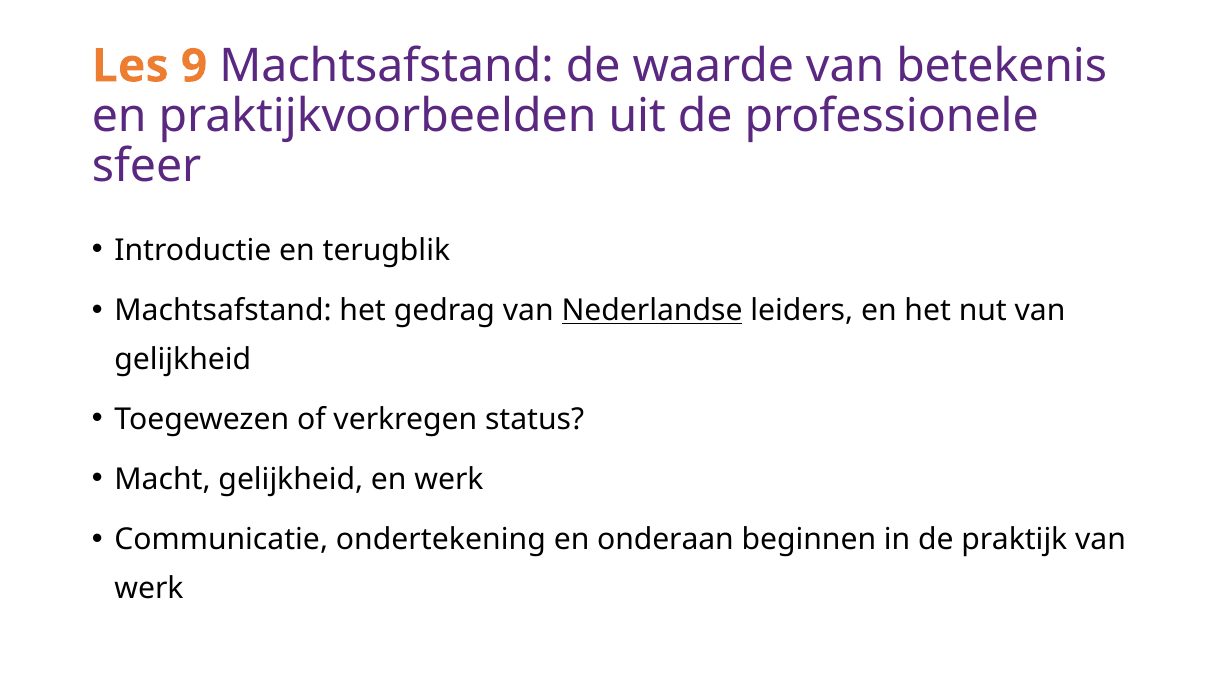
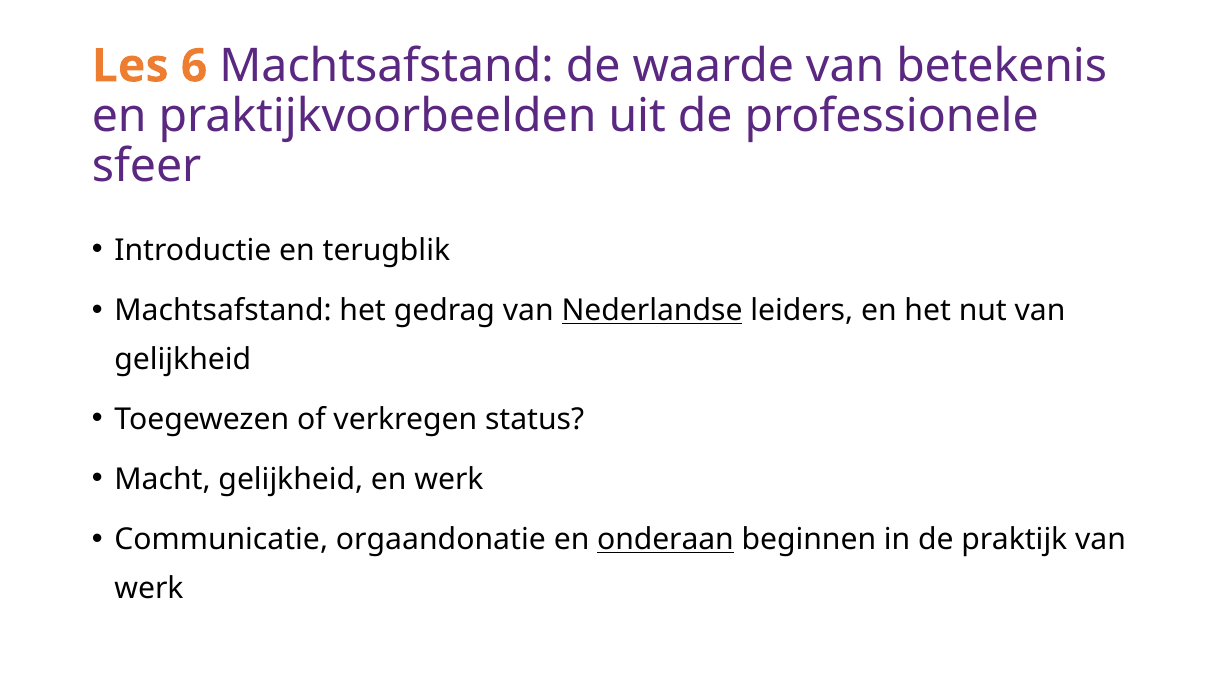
9: 9 -> 6
ondertekening: ondertekening -> orgaandonatie
onderaan underline: none -> present
